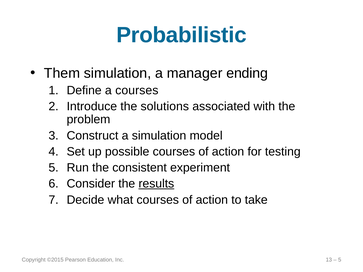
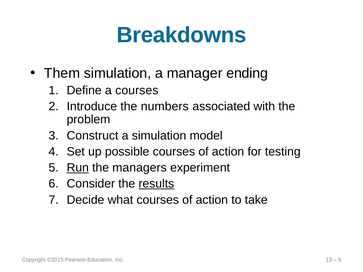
Probabilistic: Probabilistic -> Breakdowns
solutions: solutions -> numbers
Run underline: none -> present
consistent: consistent -> managers
